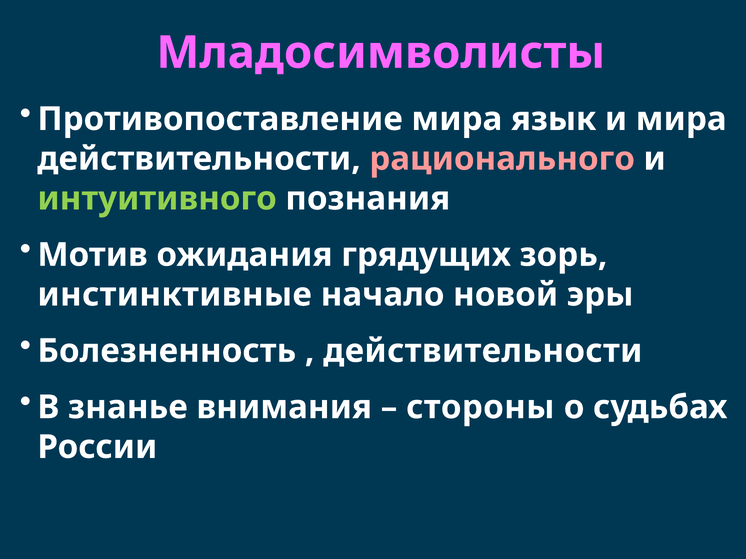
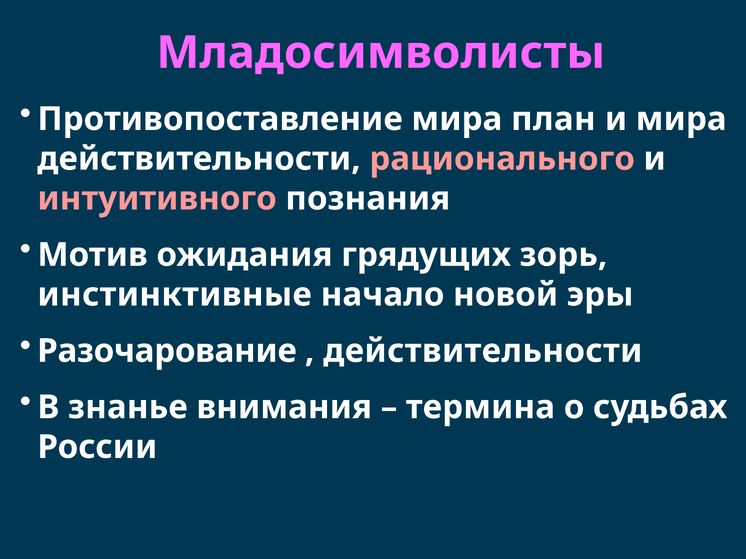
язык: язык -> план
интуитивного colour: light green -> pink
Болезненность: Болезненность -> Разочарование
стороны: стороны -> термина
